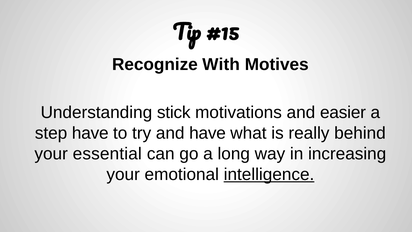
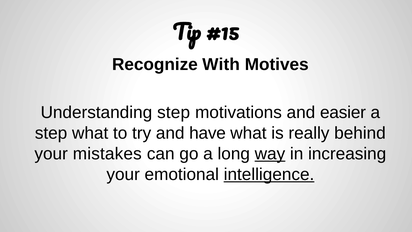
Understanding stick: stick -> step
step have: have -> what
essential: essential -> mistakes
way underline: none -> present
